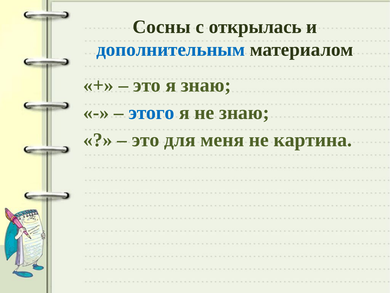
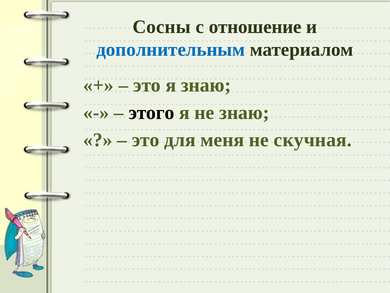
открылась: открылась -> отношение
этого colour: blue -> black
картина: картина -> скучная
